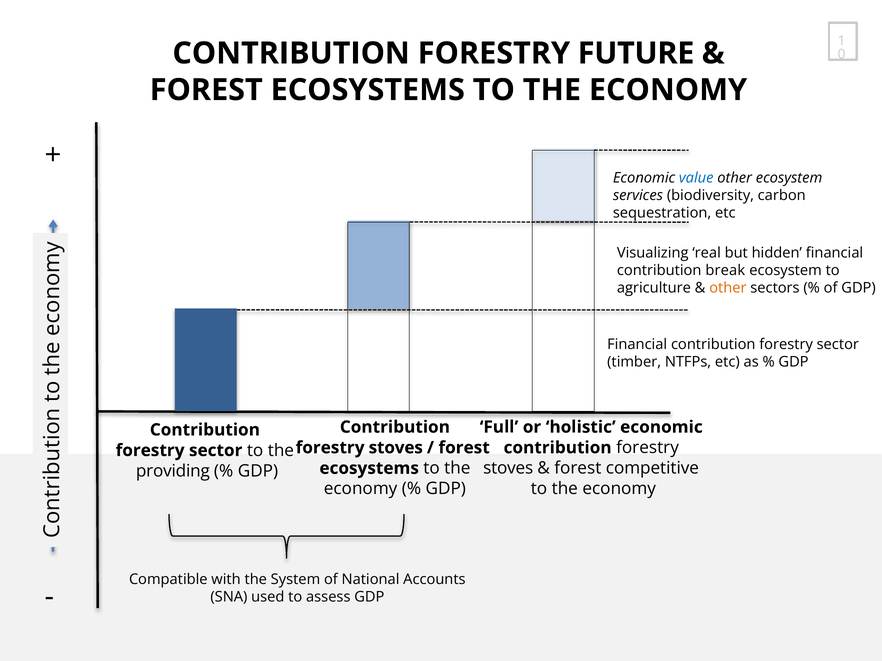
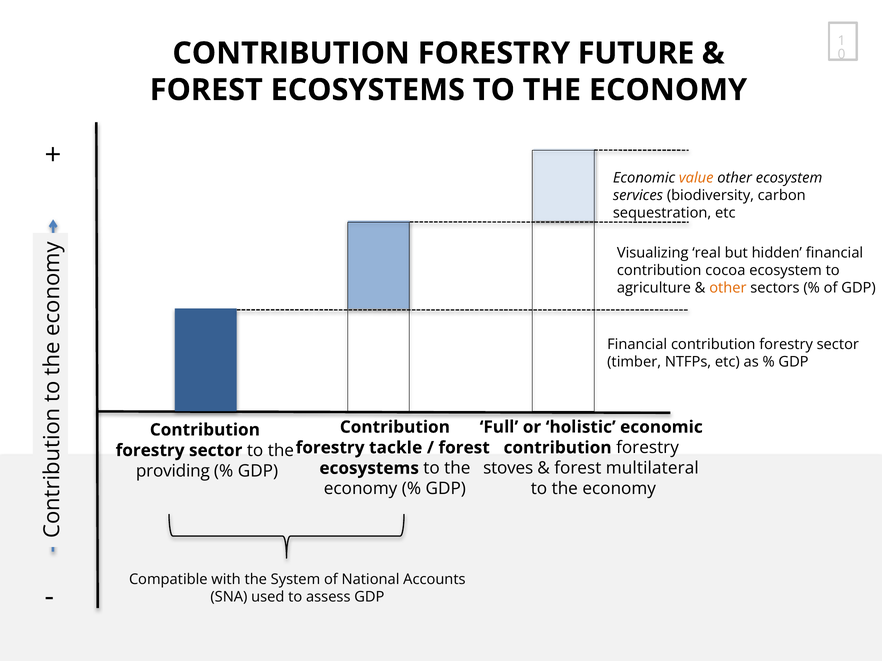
value colour: blue -> orange
break: break -> cocoa
stoves at (396, 448): stoves -> tackle
competitive: competitive -> multilateral
